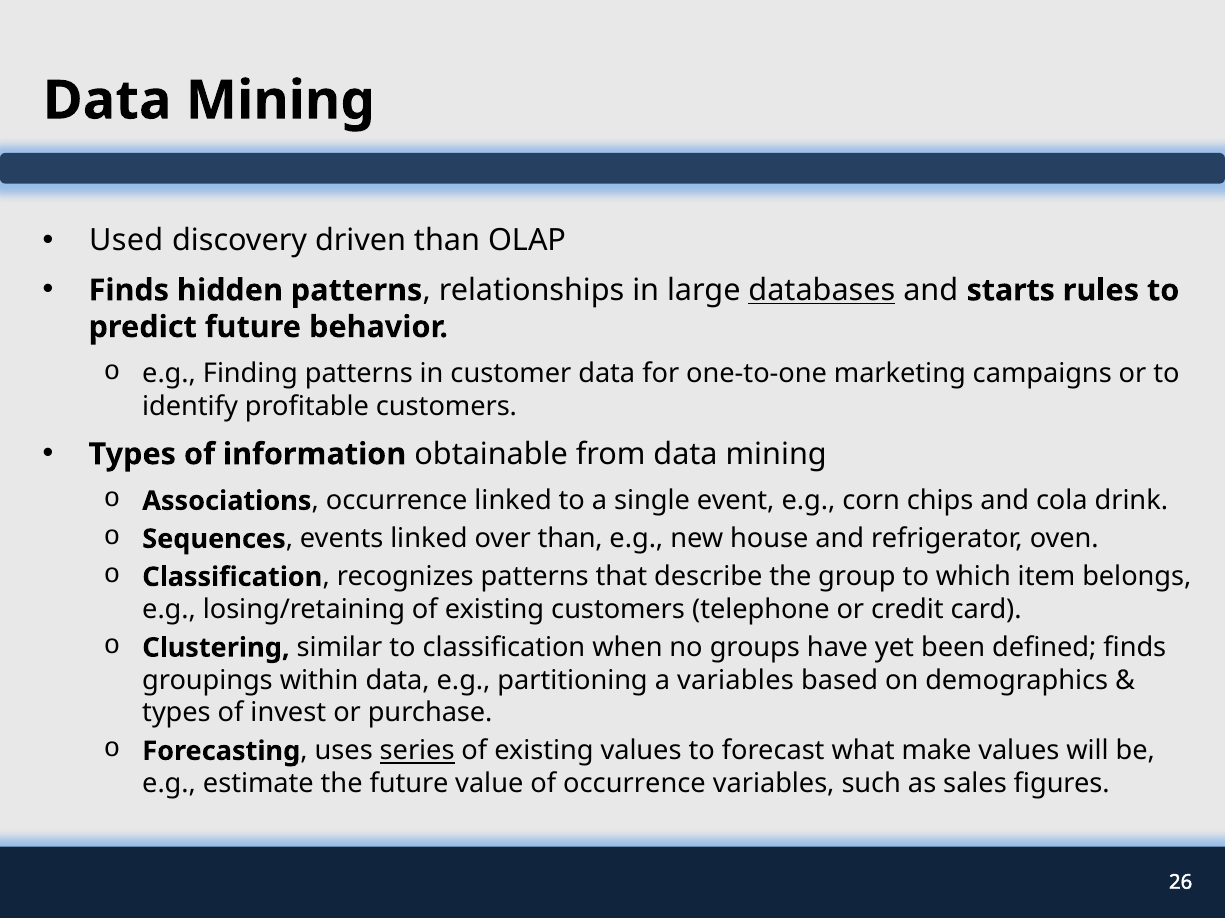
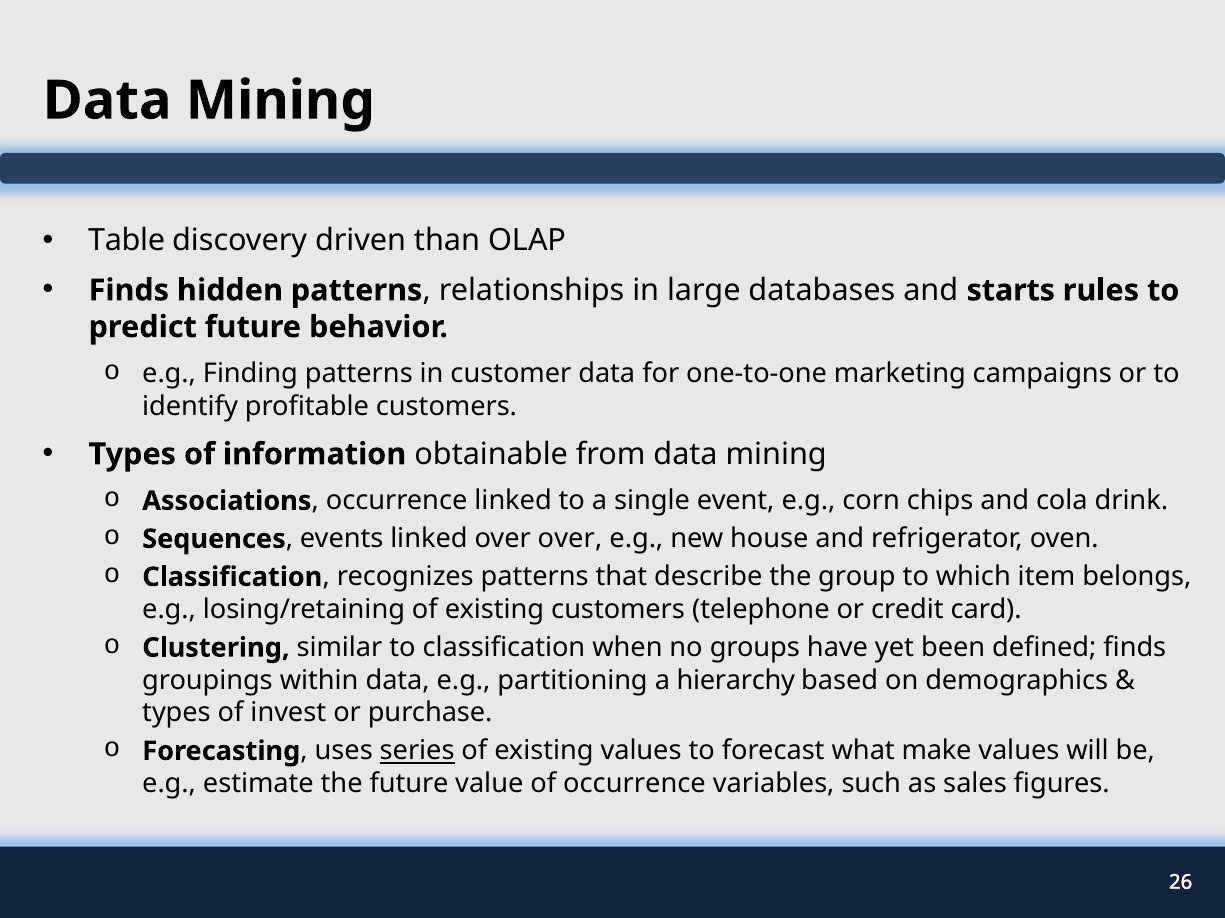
Used: Used -> Table
databases underline: present -> none
over than: than -> over
a variables: variables -> hierarchy
